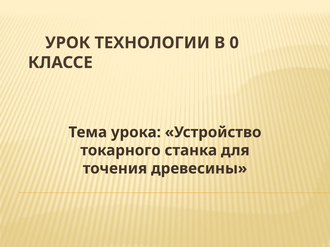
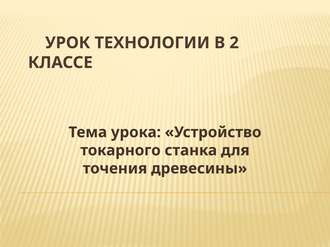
0: 0 -> 2
